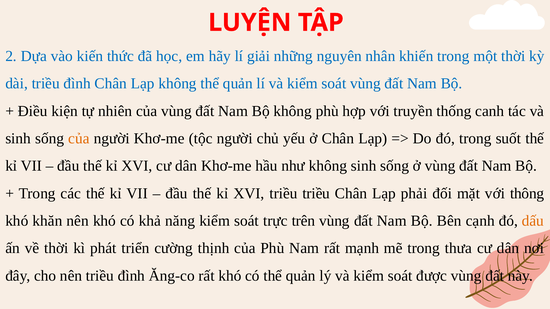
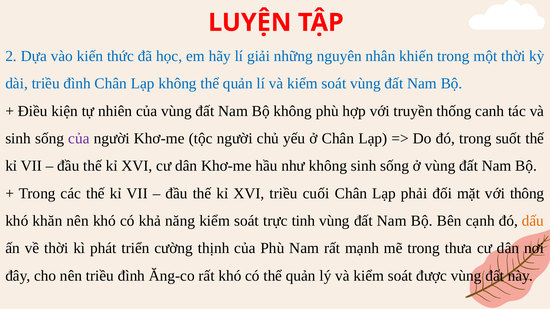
của at (79, 139) colour: orange -> purple
triều triều: triều -> cuối
trên: trên -> tinh
